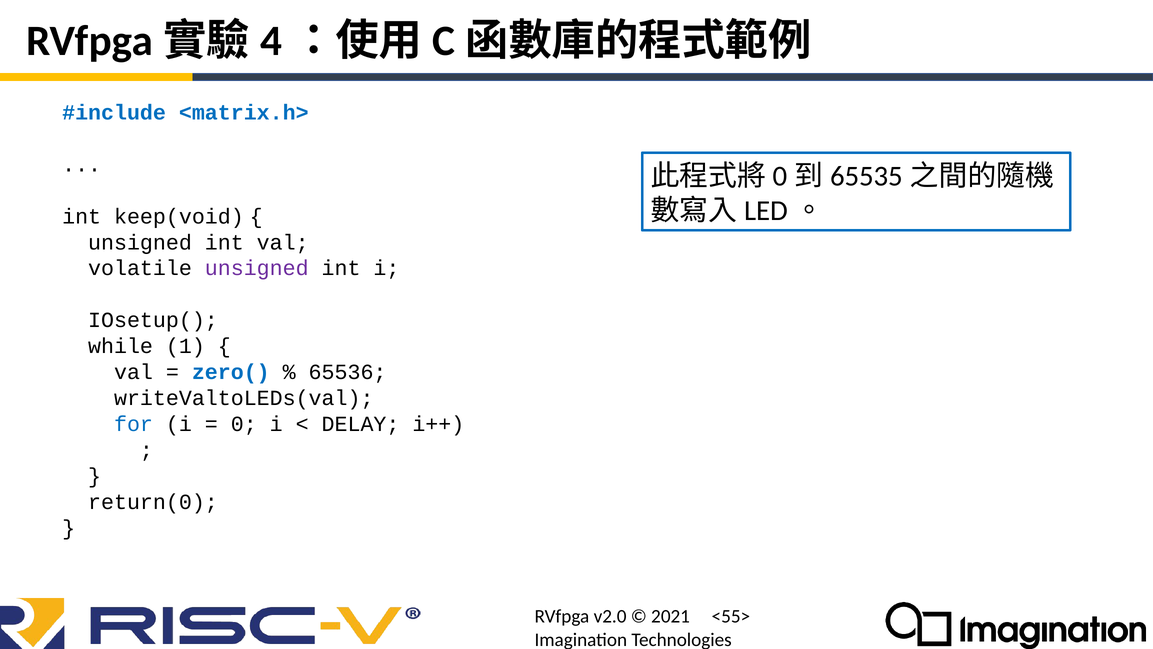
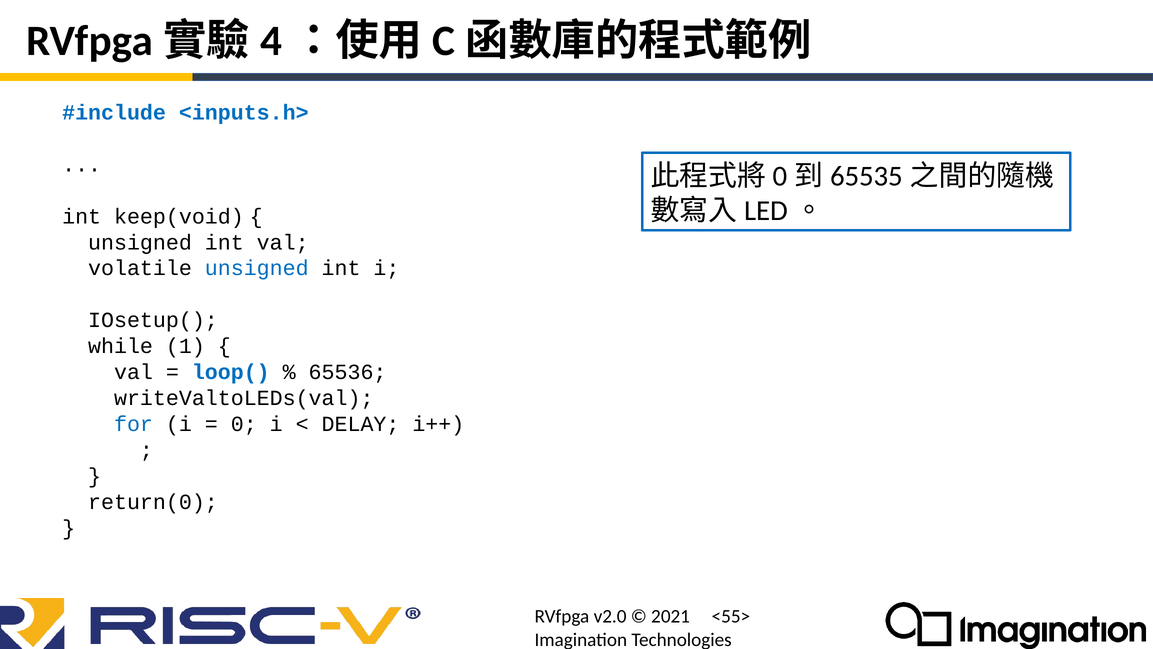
<matrix.h>: <matrix.h> -> <inputs.h>
unsigned at (257, 268) colour: purple -> blue
zero(: zero( -> loop(
